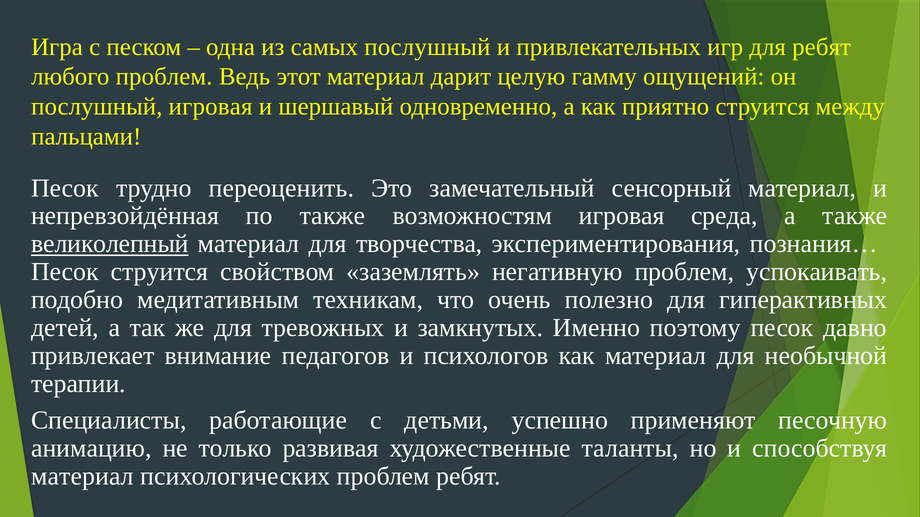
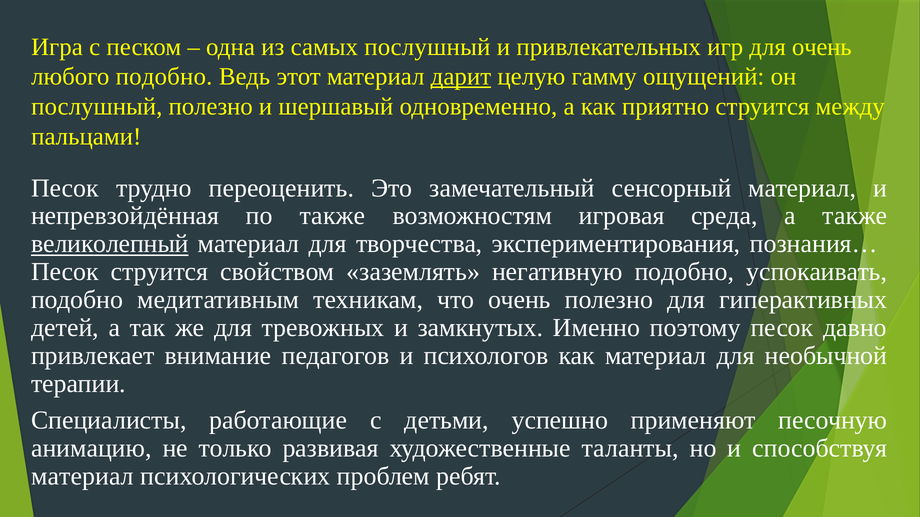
для ребят: ребят -> очень
любого проблем: проблем -> подобно
дарит underline: none -> present
послушный игровая: игровая -> полезно
негативную проблем: проблем -> подобно
